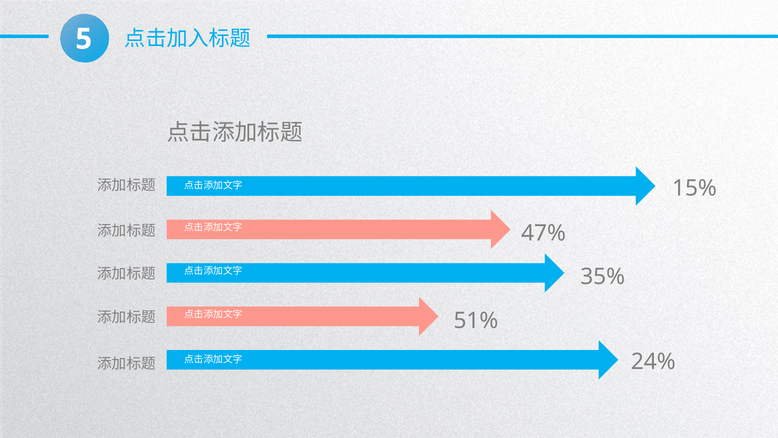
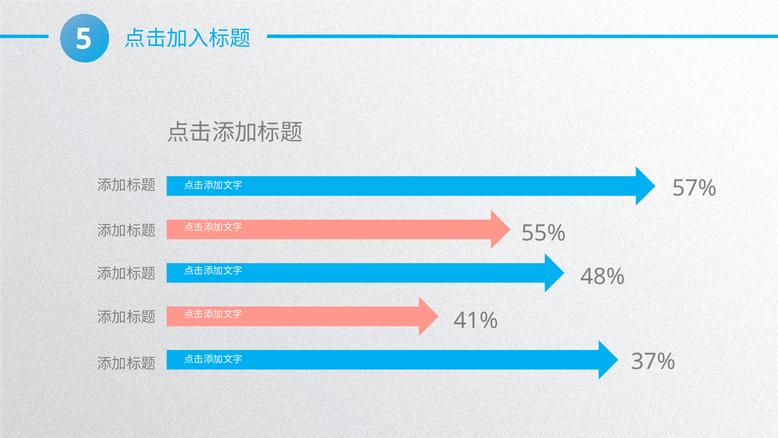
15%: 15% -> 57%
47%: 47% -> 55%
35%: 35% -> 48%
51%: 51% -> 41%
24%: 24% -> 37%
